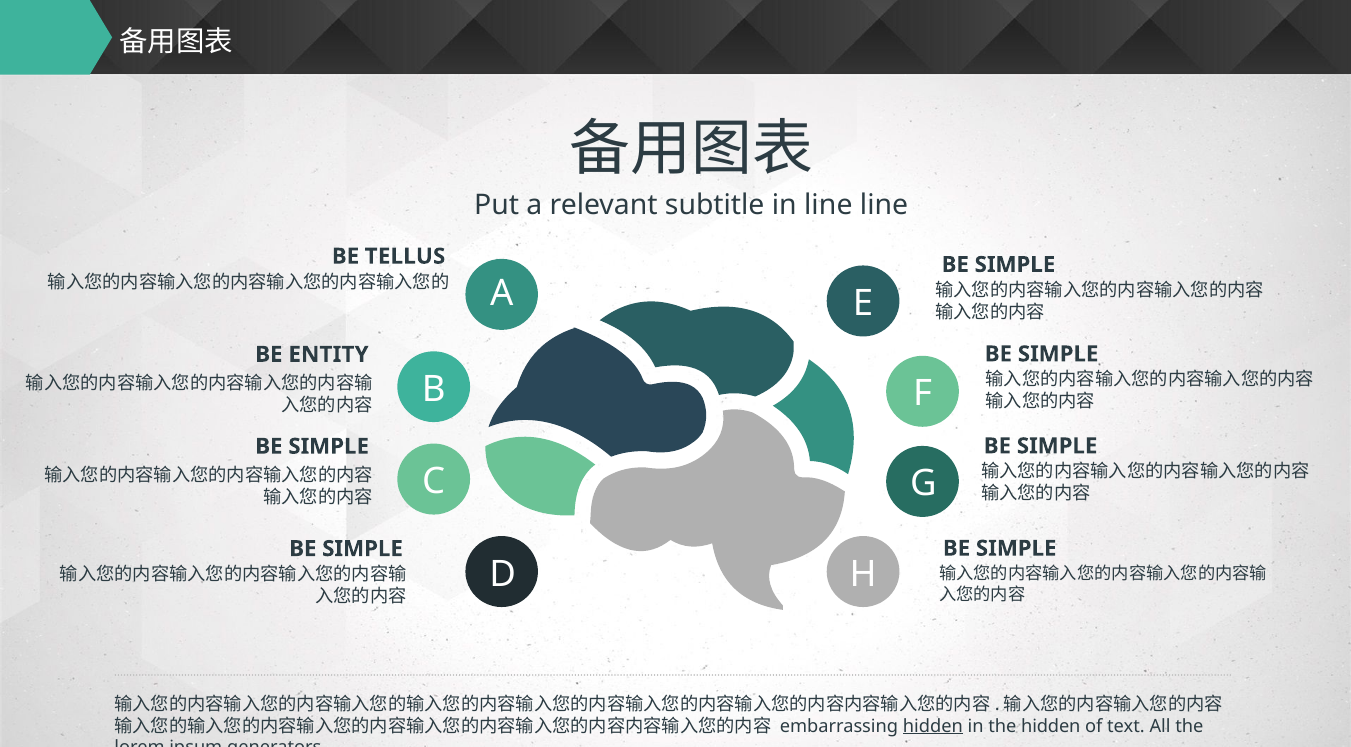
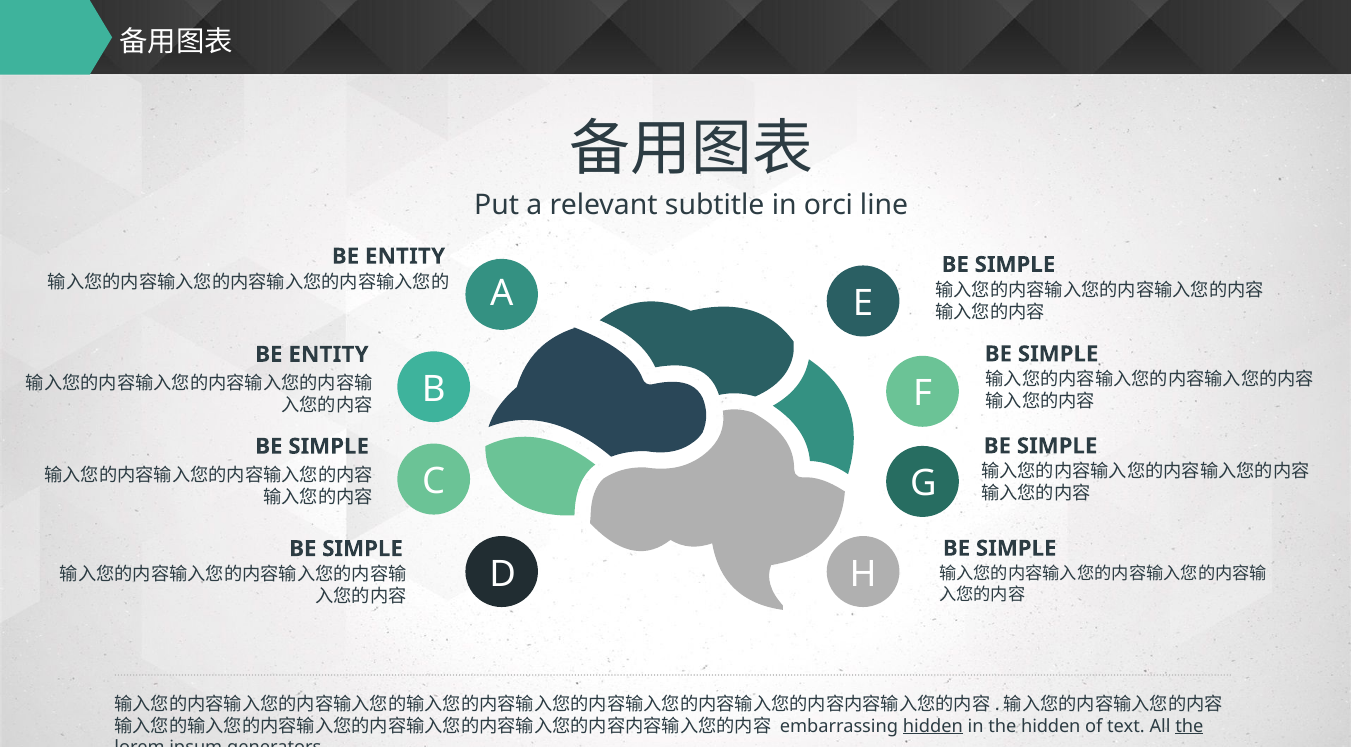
in line: line -> orci
TELLUS at (405, 256): TELLUS -> ENTITY
the at (1189, 726) underline: none -> present
